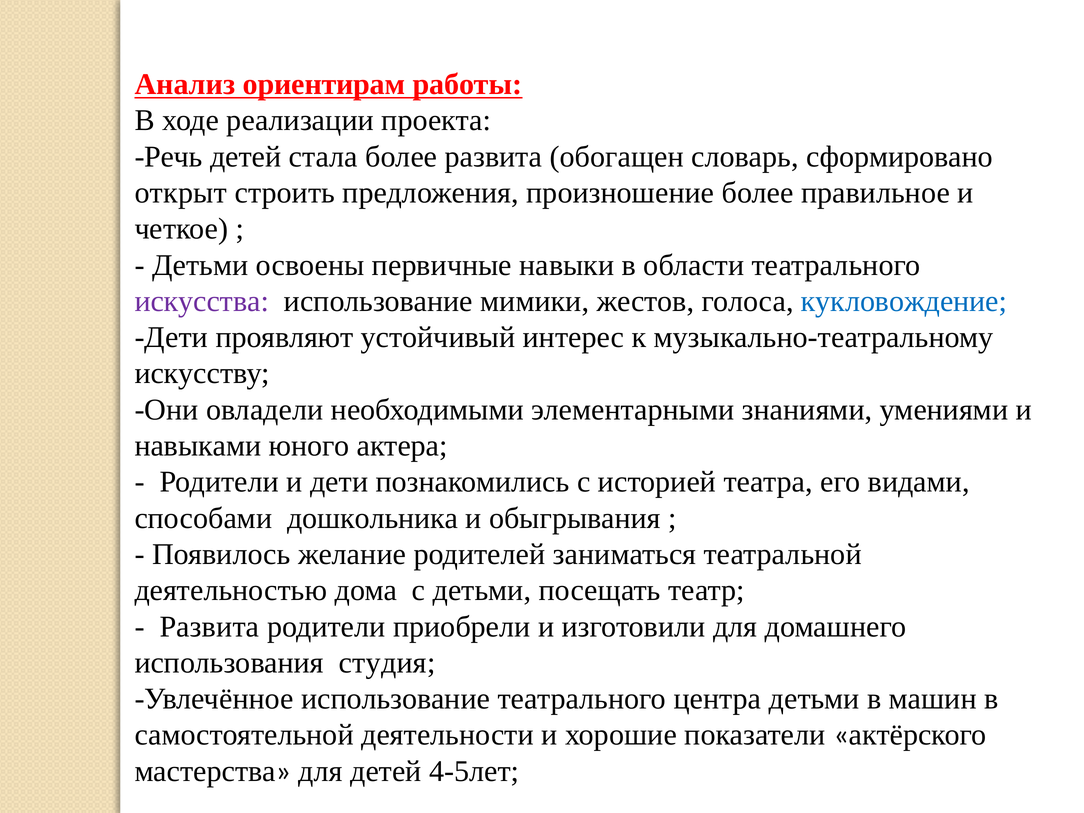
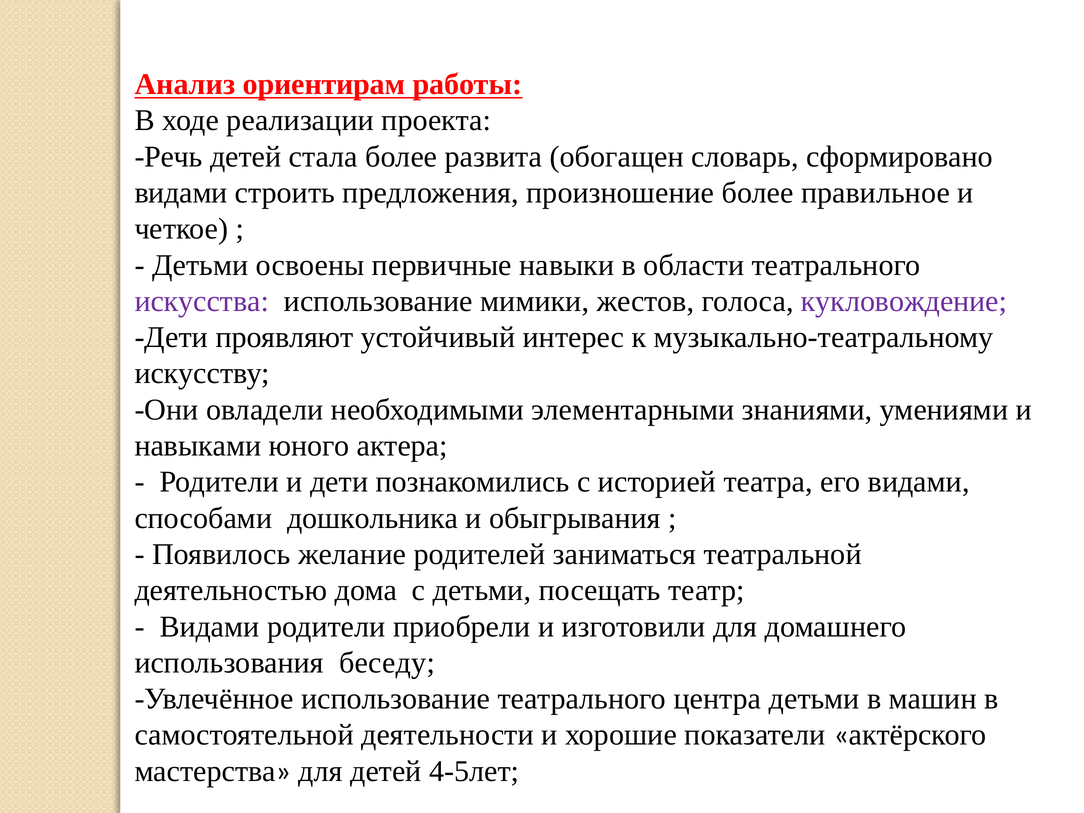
открыт at (181, 193): открыт -> видами
кукловождение colour: blue -> purple
Развита at (209, 627): Развита -> Видами
студия: студия -> беседу
